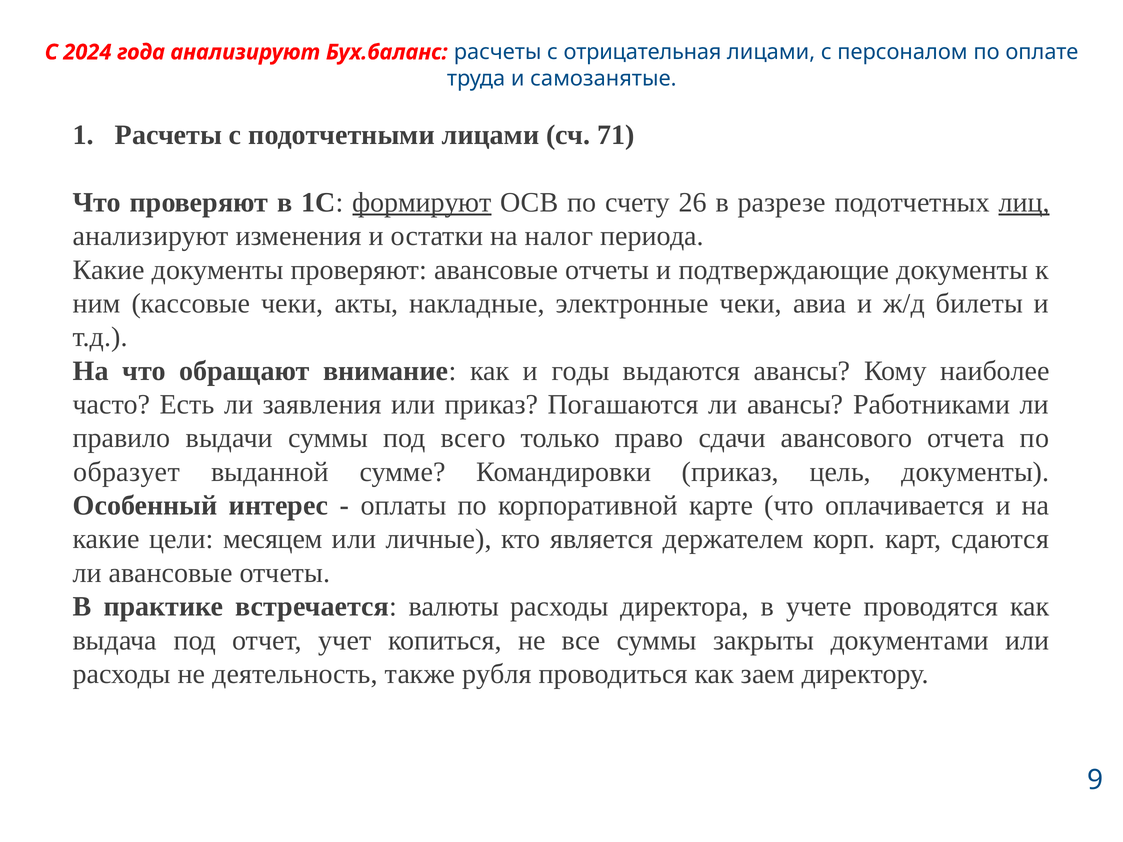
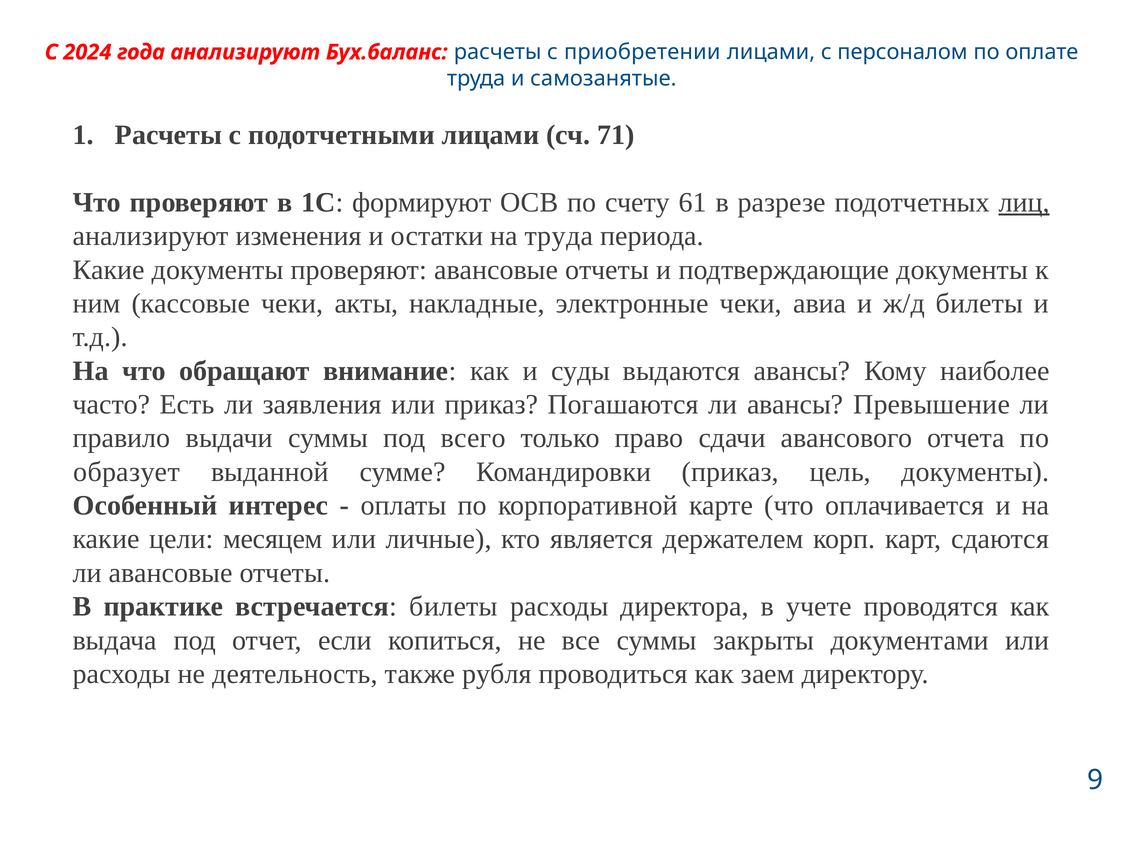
отрицательная: отрицательная -> приобретении
формируют underline: present -> none
26: 26 -> 61
на налог: налог -> труда
годы: годы -> суды
Работниками: Работниками -> Превышение
встречается валюты: валюты -> билеты
учет: учет -> если
